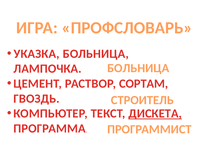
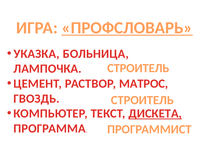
ПРОФСЛОВАРЬ underline: none -> present
БОЛЬНИЦА at (138, 68): БОЛЬНИЦА -> СТРОИТЕЛЬ
СОРТАМ: СОРТАМ -> МАТРОС
